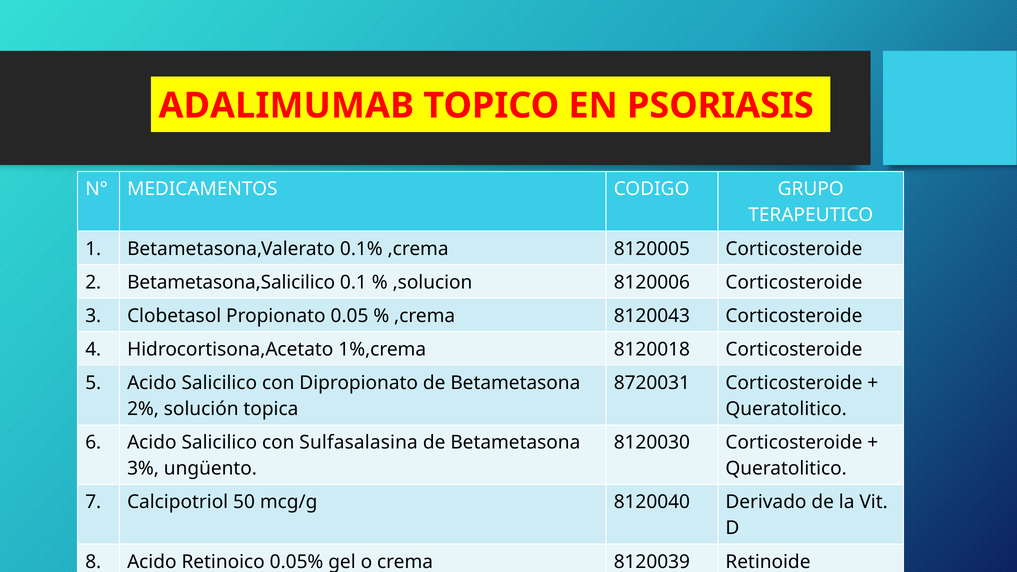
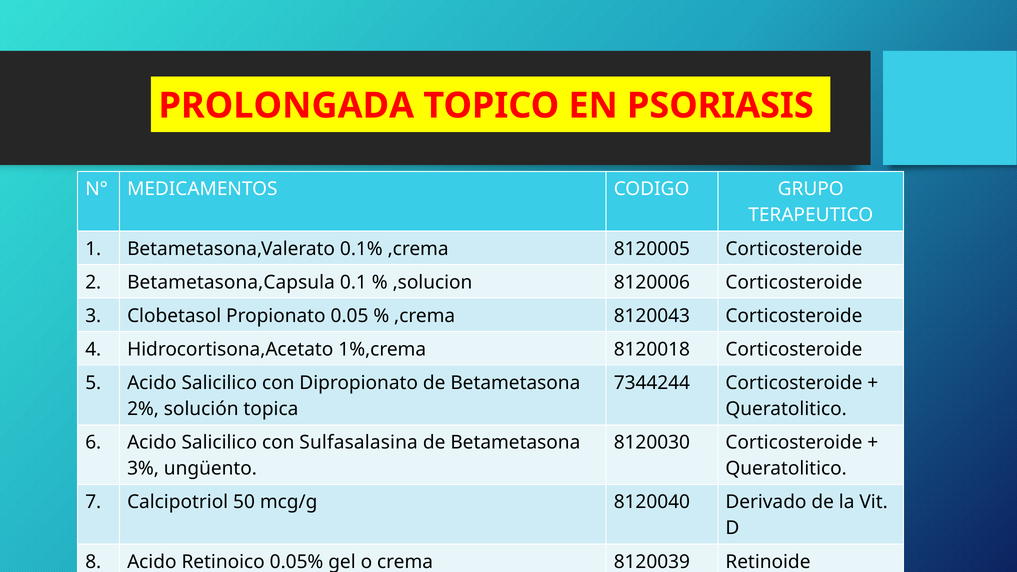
ADALIMUMAB: ADALIMUMAB -> PROLONGADA
Betametasona,Salicilico: Betametasona,Salicilico -> Betametasona,Capsula
8720031: 8720031 -> 7344244
